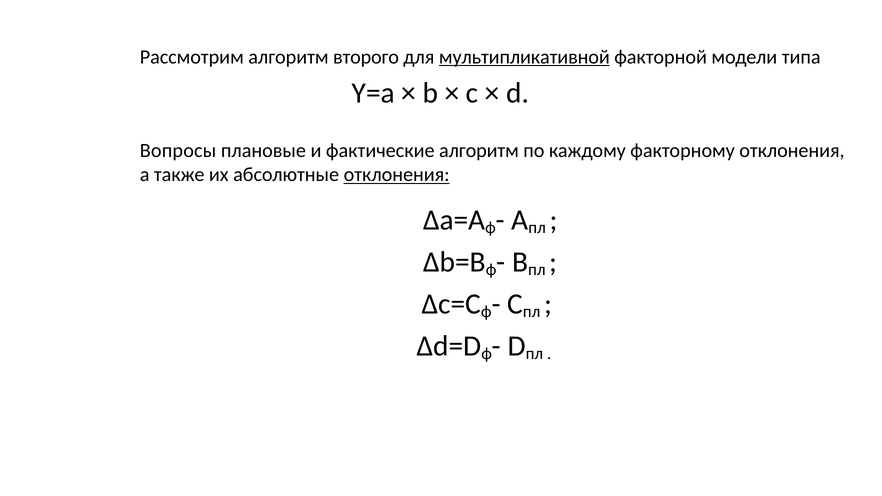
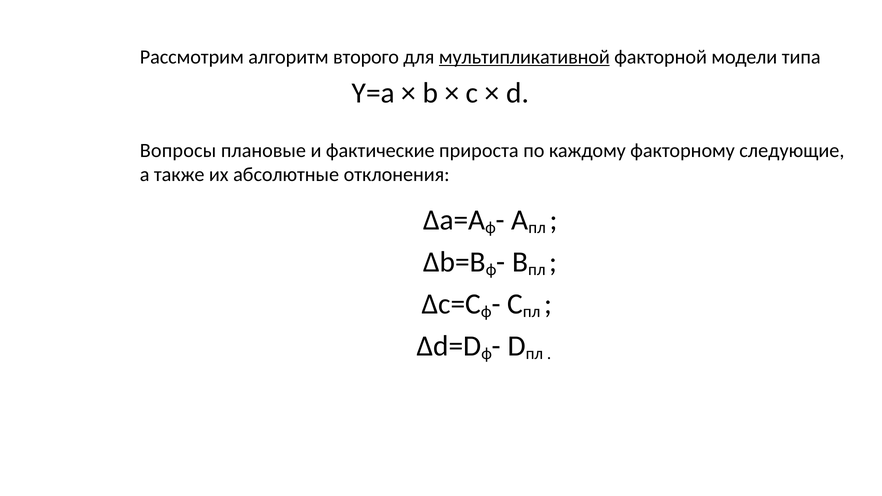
фактические алгоритм: алгоритм -> прироста
факторному отклонения: отклонения -> следующие
отклонения at (397, 175) underline: present -> none
